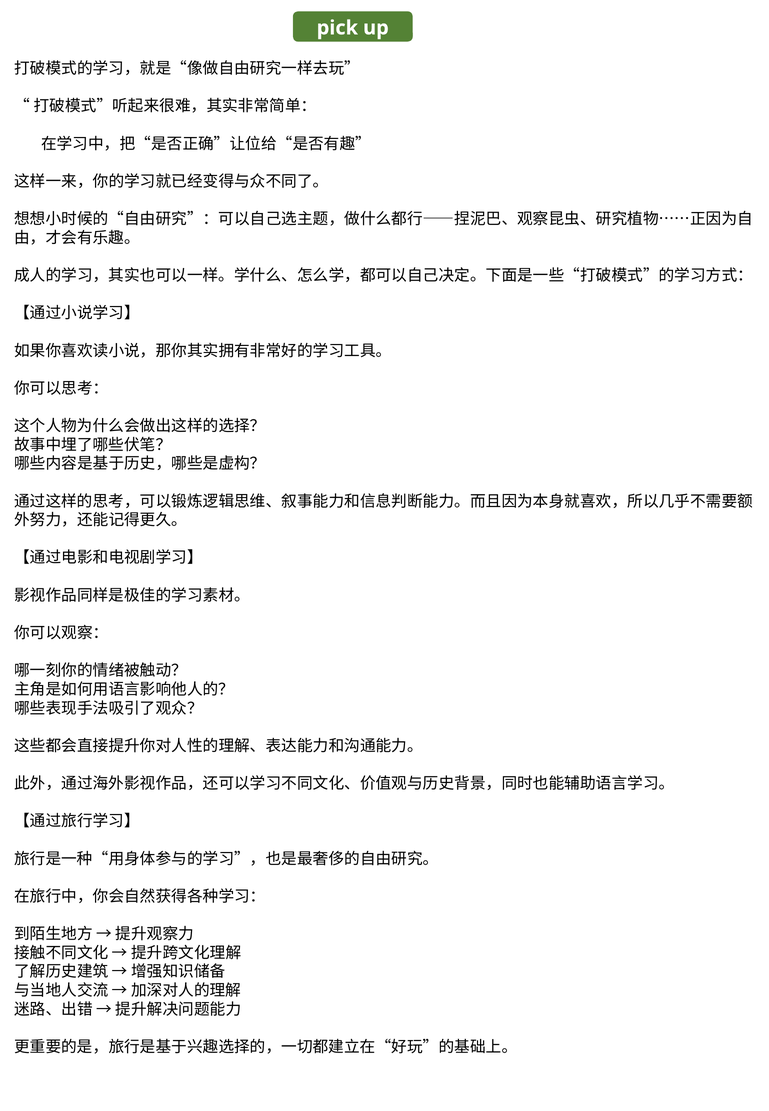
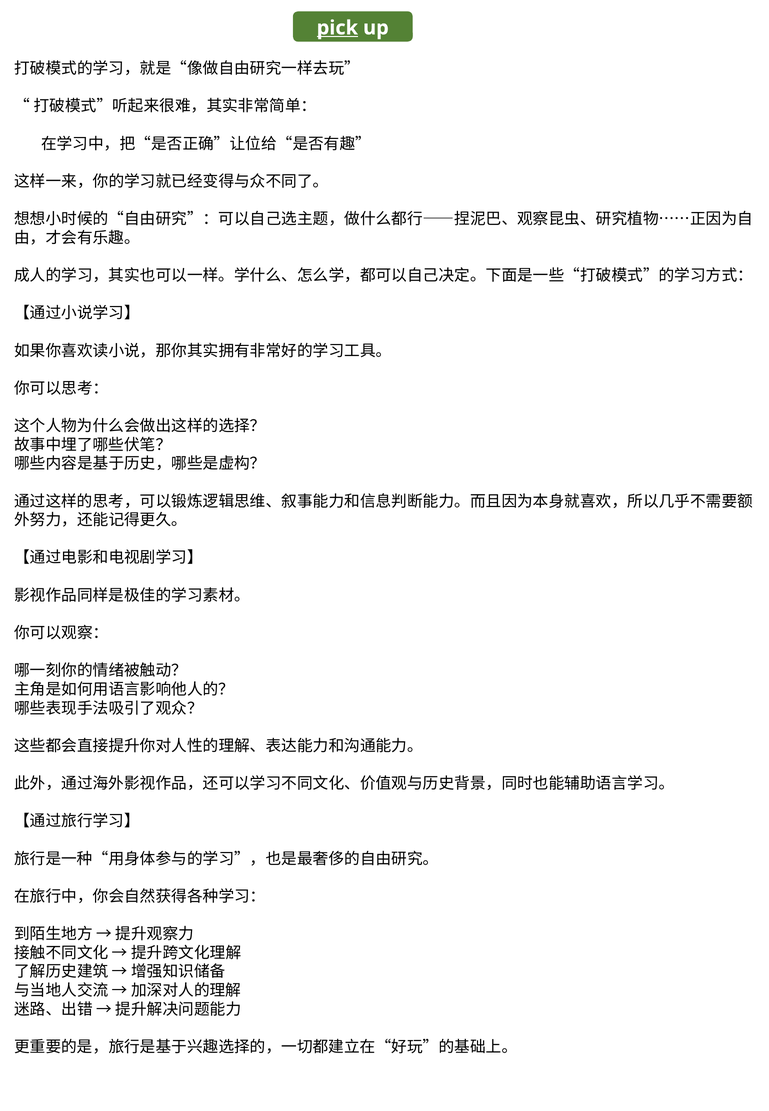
pick underline: none -> present
